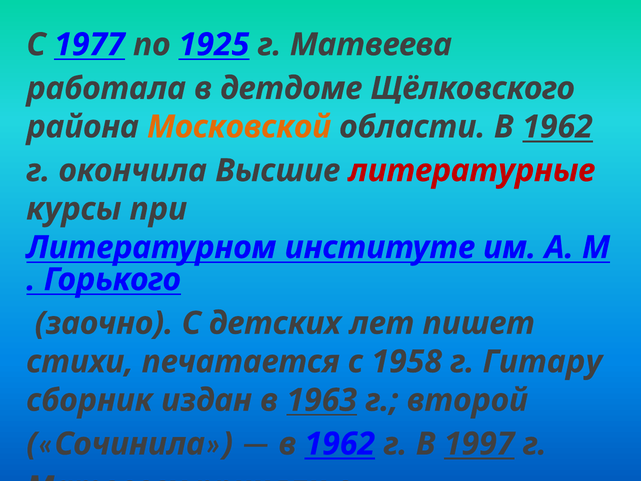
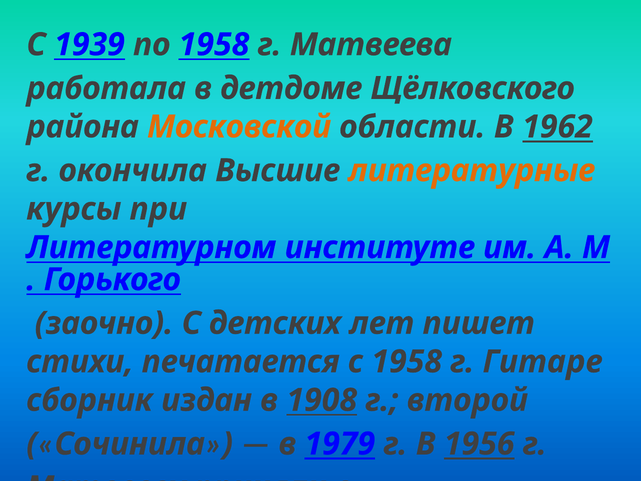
1977: 1977 -> 1939
по 1925: 1925 -> 1958
литературные colour: red -> orange
Гитару: Гитару -> Гитаре
1963: 1963 -> 1908
1962 at (340, 444): 1962 -> 1979
1997: 1997 -> 1956
